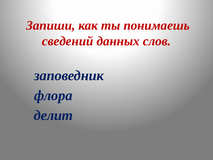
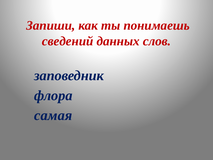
делит: делит -> самая
